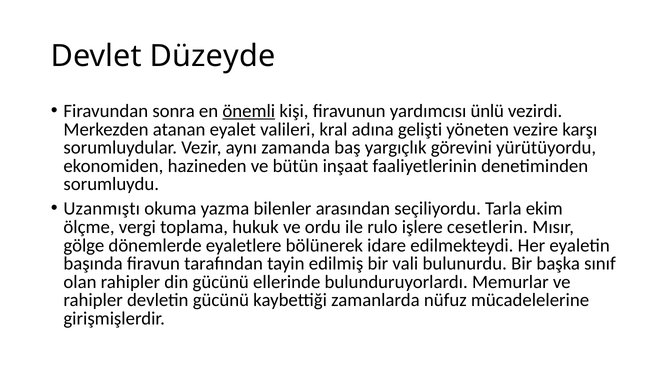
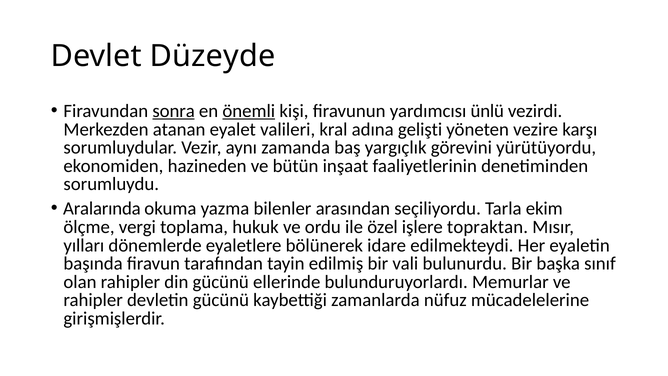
sonra underline: none -> present
Uzanmıştı: Uzanmıştı -> Aralarında
rulo: rulo -> özel
cesetlerin: cesetlerin -> topraktan
gölge: gölge -> yılları
